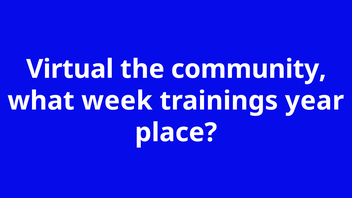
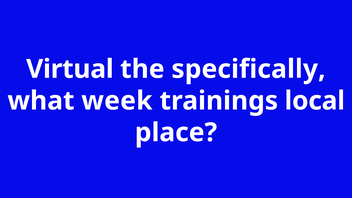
community: community -> specifically
year: year -> local
